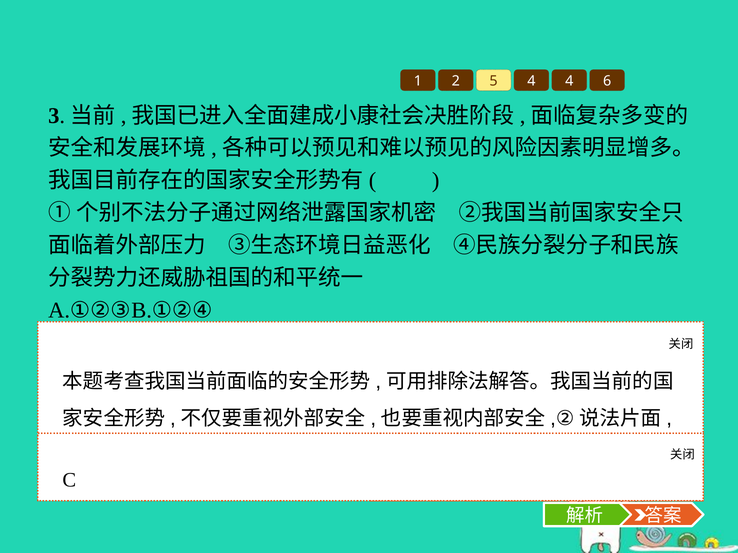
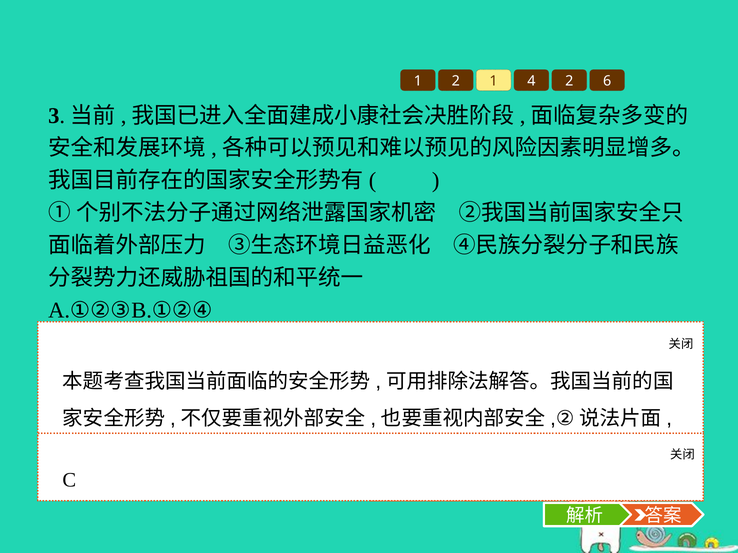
2 5: 5 -> 1
4 4: 4 -> 2
